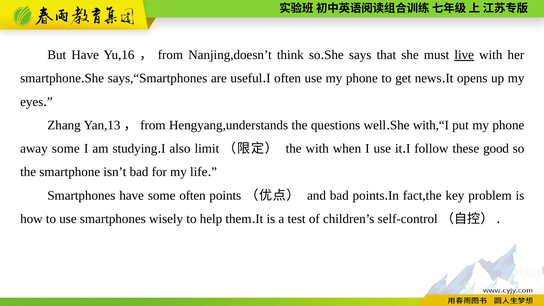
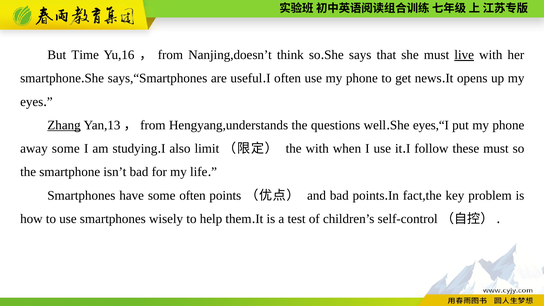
But Have: Have -> Time
Zhang underline: none -> present
with,“I: with,“I -> eyes,“I
these good: good -> must
